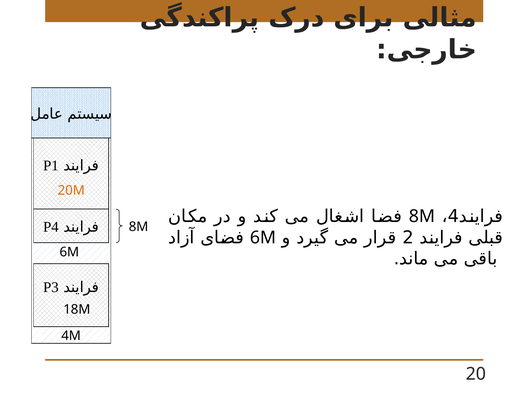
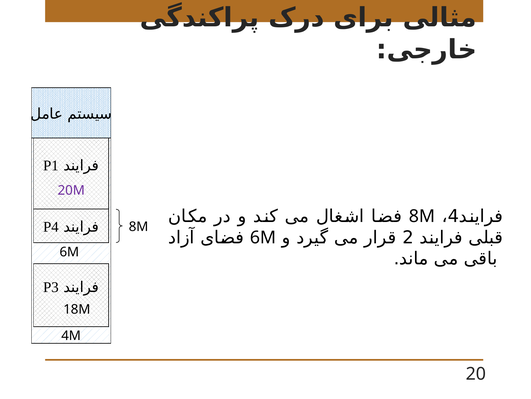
20M colour: orange -> purple
